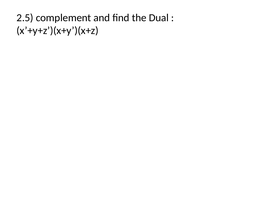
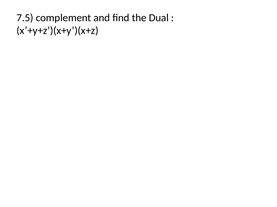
2.5: 2.5 -> 7.5
